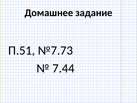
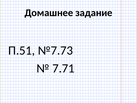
7.44: 7.44 -> 7.71
